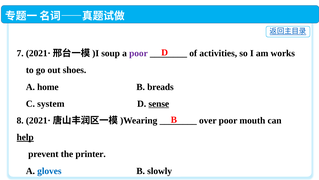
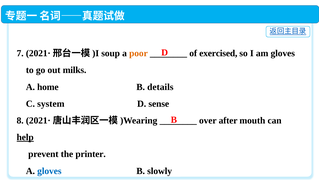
poor at (138, 53) colour: purple -> orange
activities: activities -> exercised
am works: works -> gloves
shoes: shoes -> milks
breads: breads -> details
sense underline: present -> none
over poor: poor -> after
